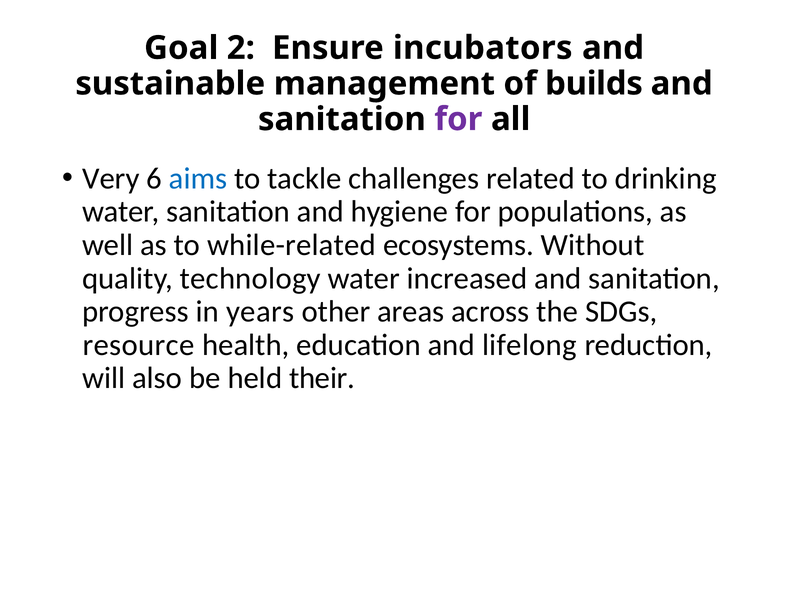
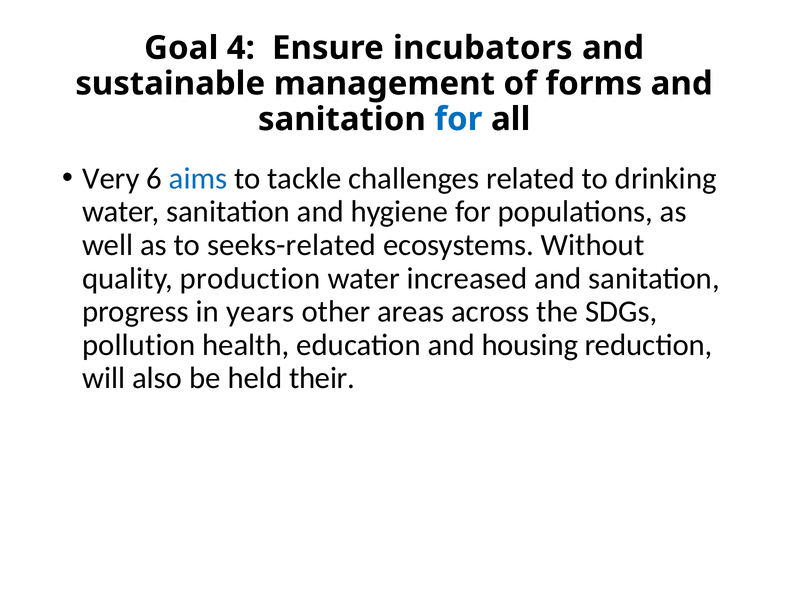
2: 2 -> 4
builds: builds -> forms
for at (458, 119) colour: purple -> blue
while-related: while-related -> seeks-related
technology: technology -> production
resource: resource -> pollution
lifelong: lifelong -> housing
